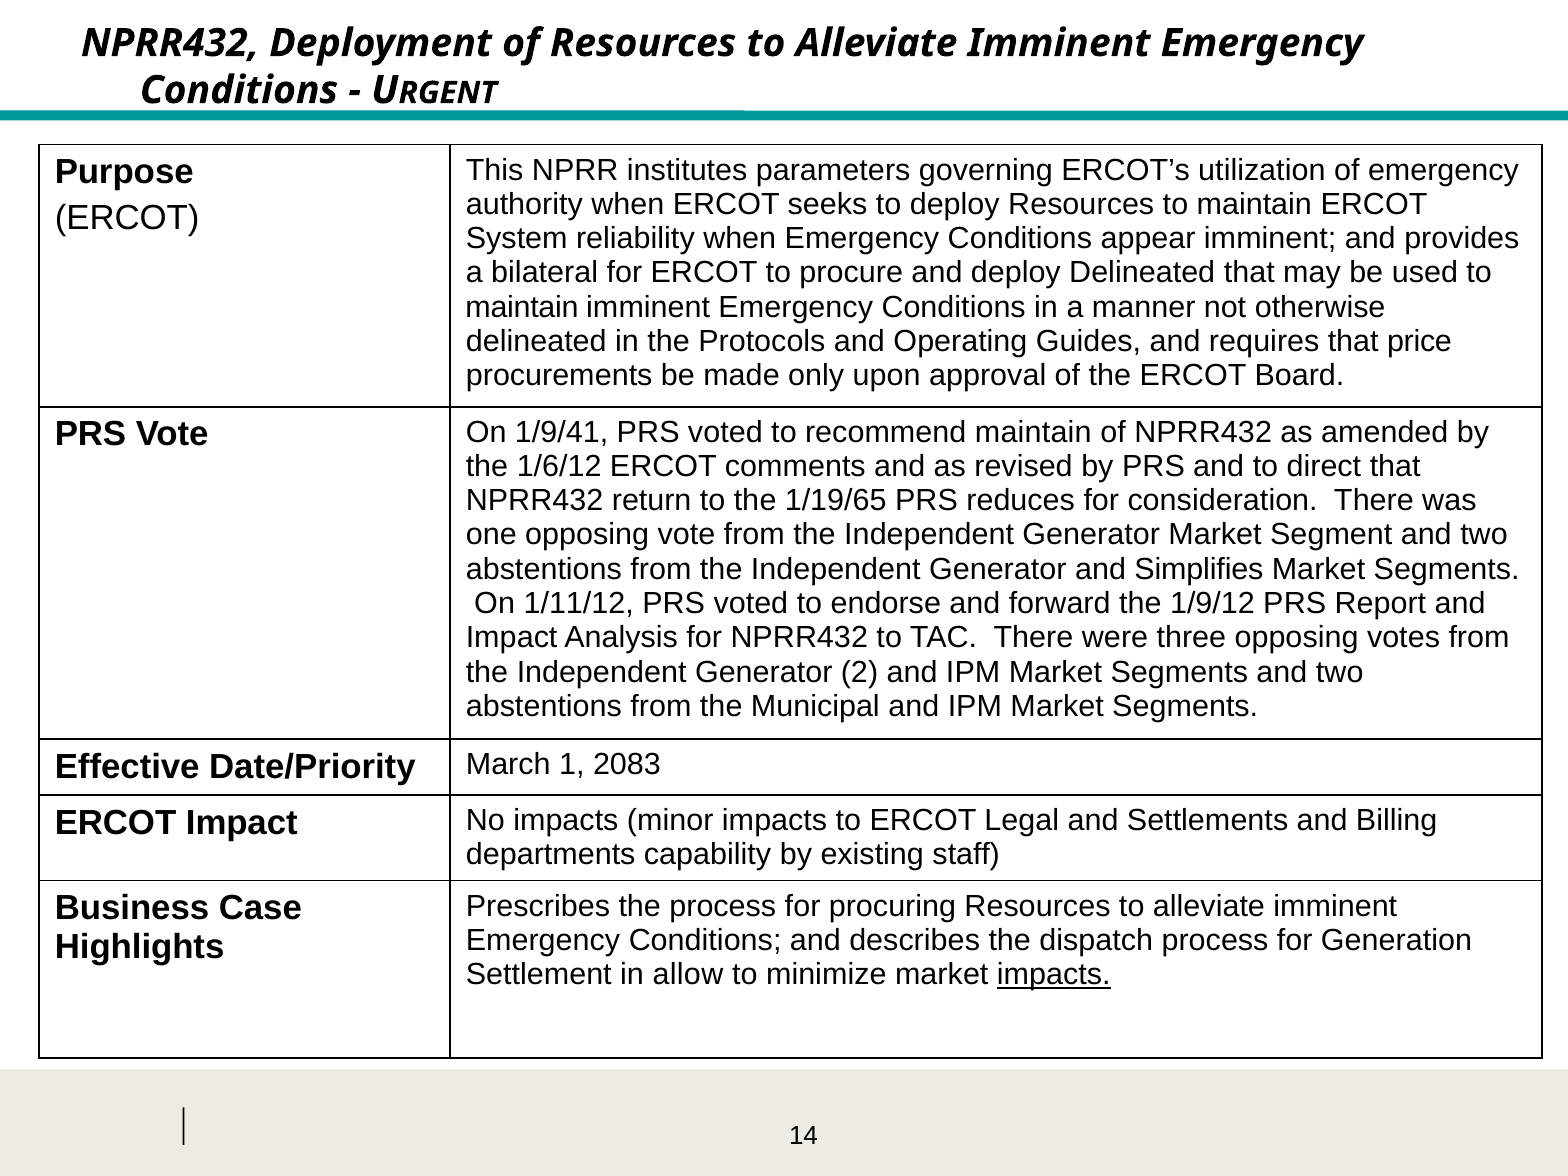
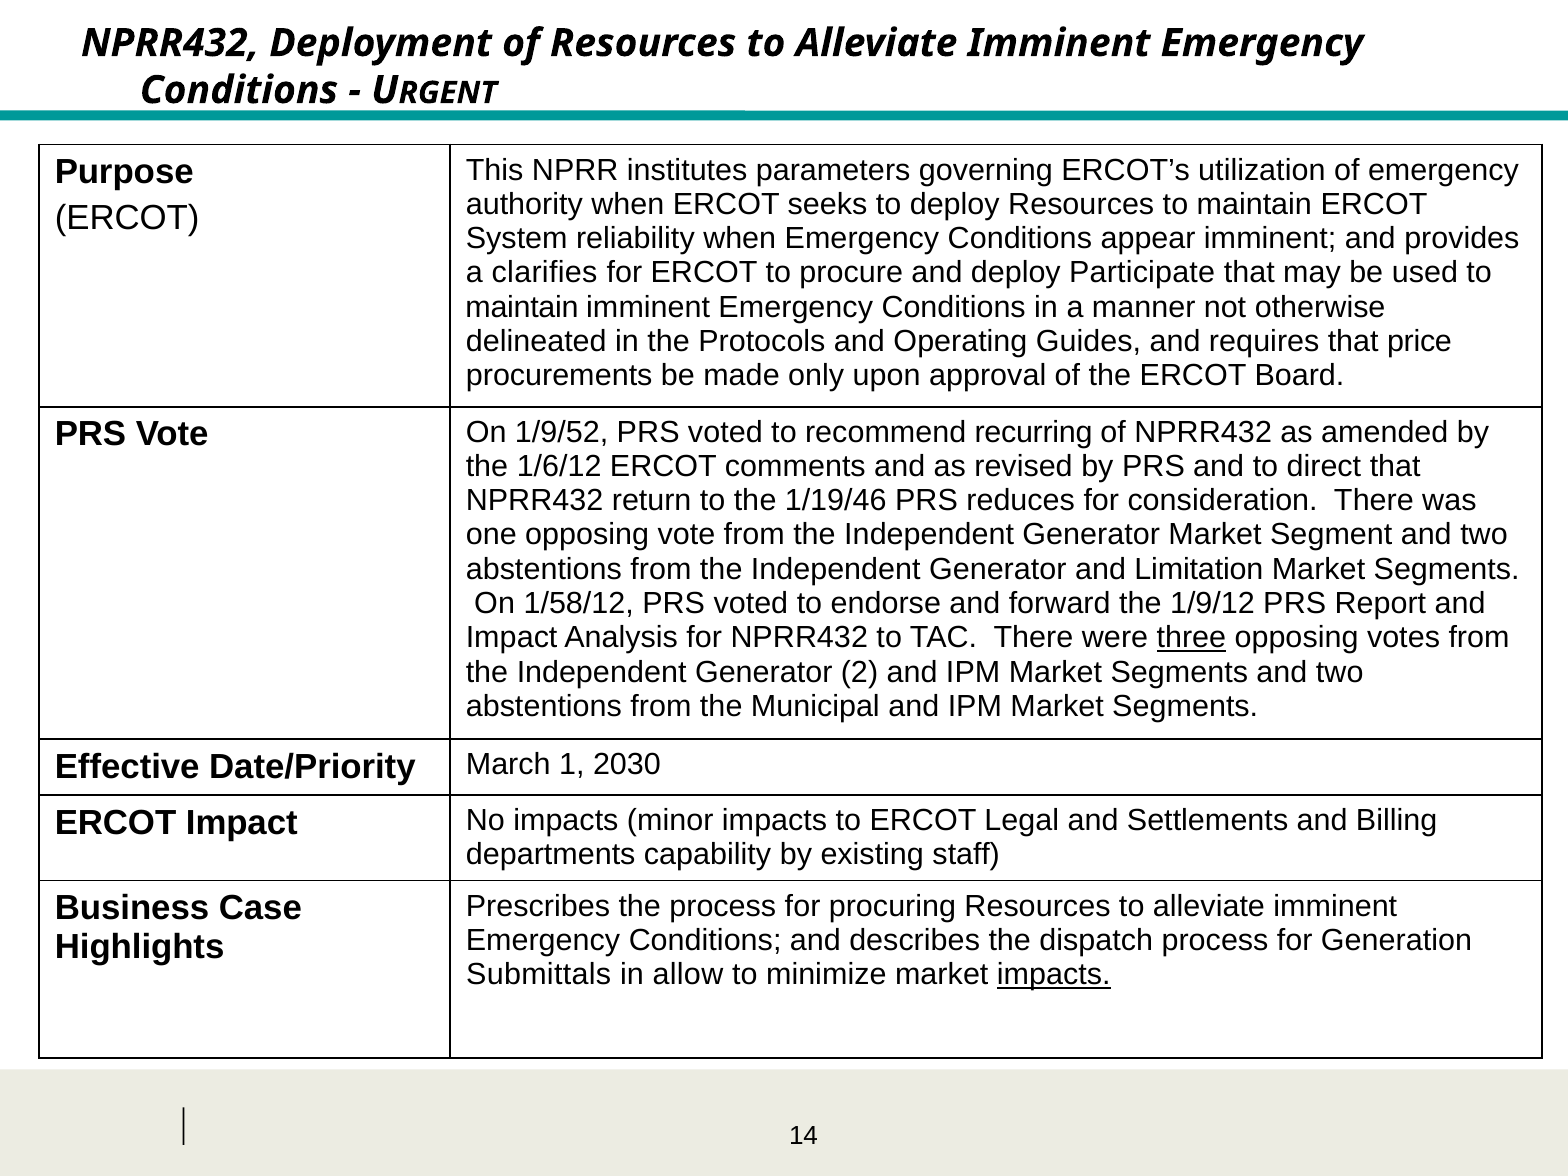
bilateral: bilateral -> clarifies
deploy Delineated: Delineated -> Participate
1/9/41: 1/9/41 -> 1/9/52
recommend maintain: maintain -> recurring
1/19/65: 1/19/65 -> 1/19/46
Simplifies: Simplifies -> Limitation
1/11/12: 1/11/12 -> 1/58/12
three underline: none -> present
2083: 2083 -> 2030
Settlement: Settlement -> Submittals
